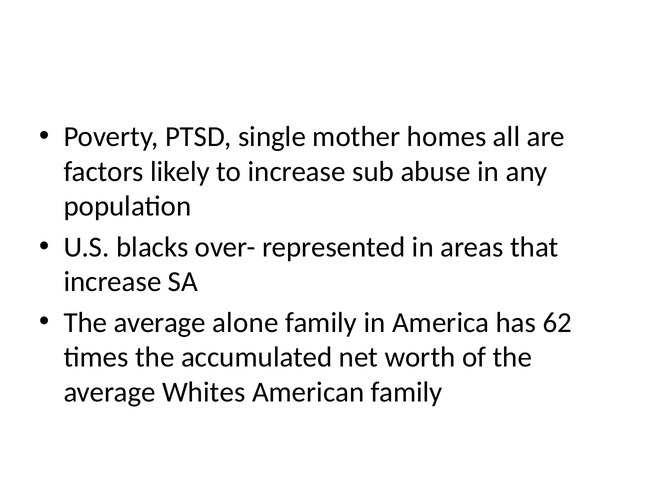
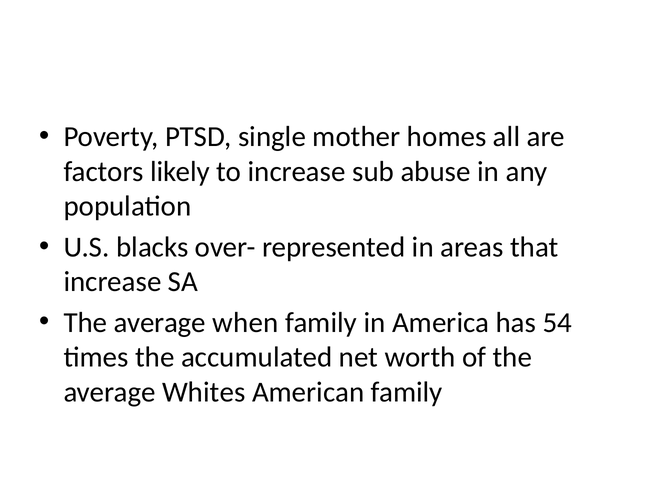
alone: alone -> when
62: 62 -> 54
